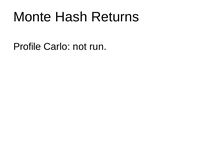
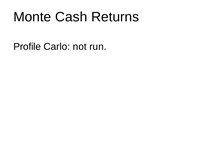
Hash: Hash -> Cash
